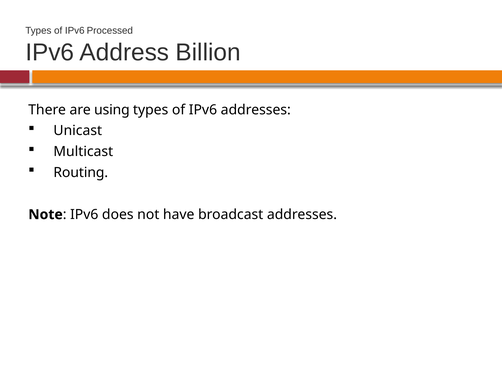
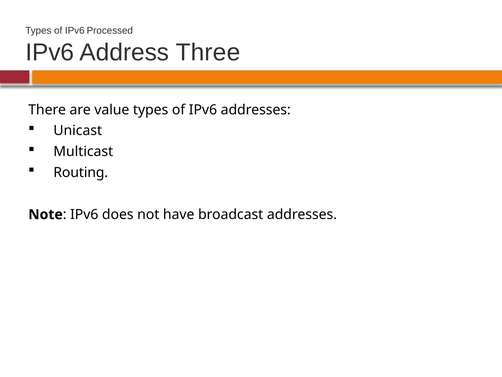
Billion: Billion -> Three
using: using -> value
